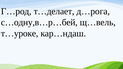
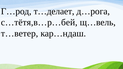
с…одну,в…р…бей: с…одну,в…р…бей -> с…тётя,в…р…бей
т…уроке: т…уроке -> т…ветер
